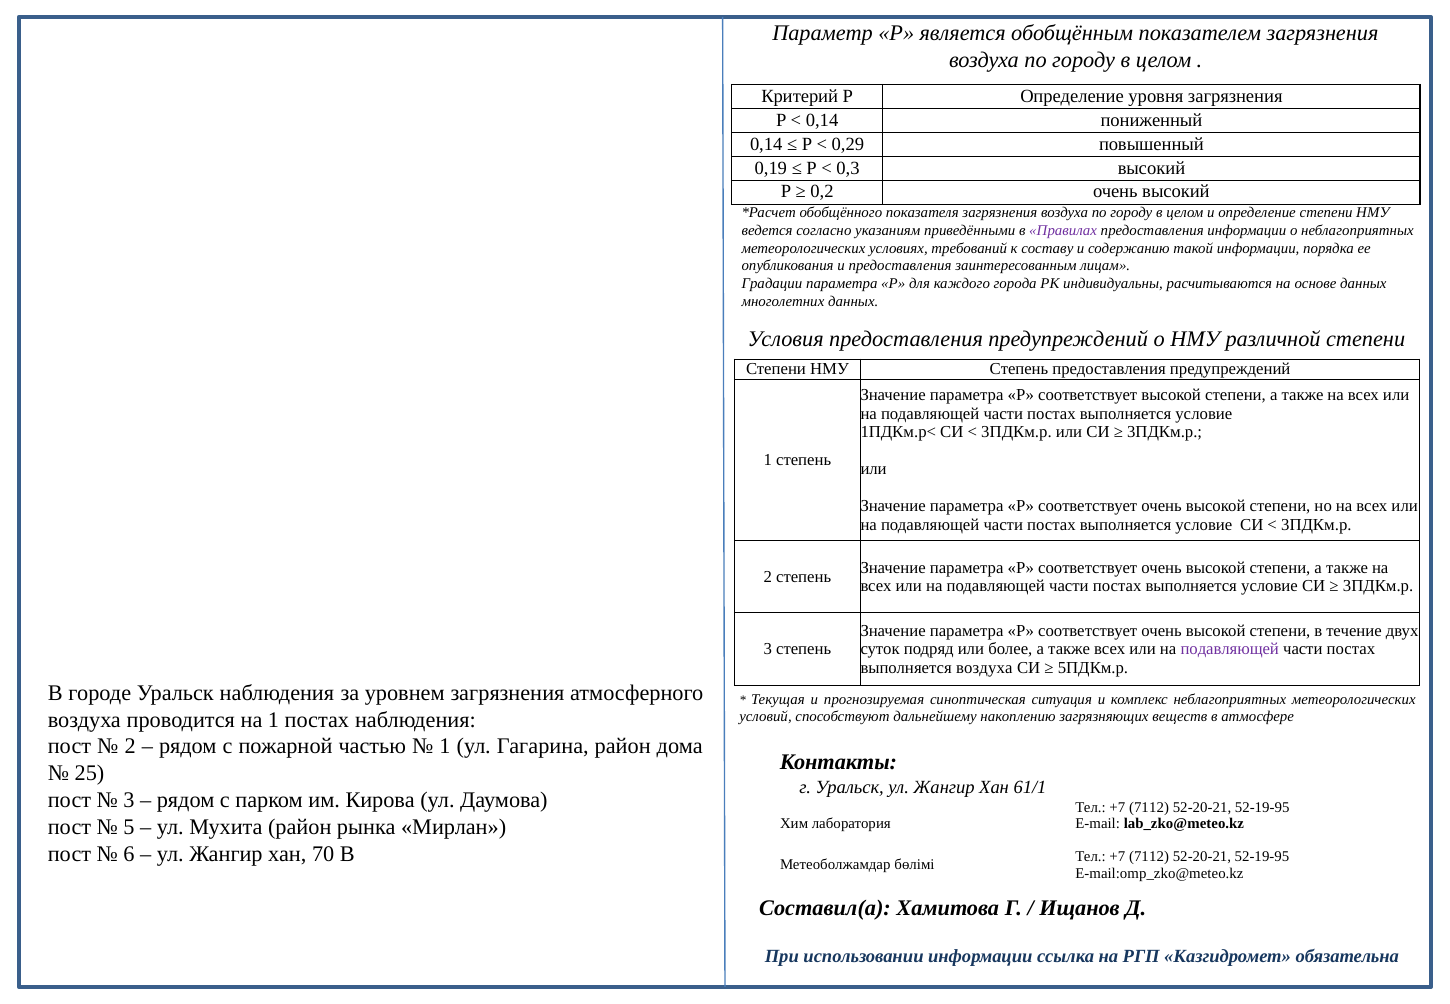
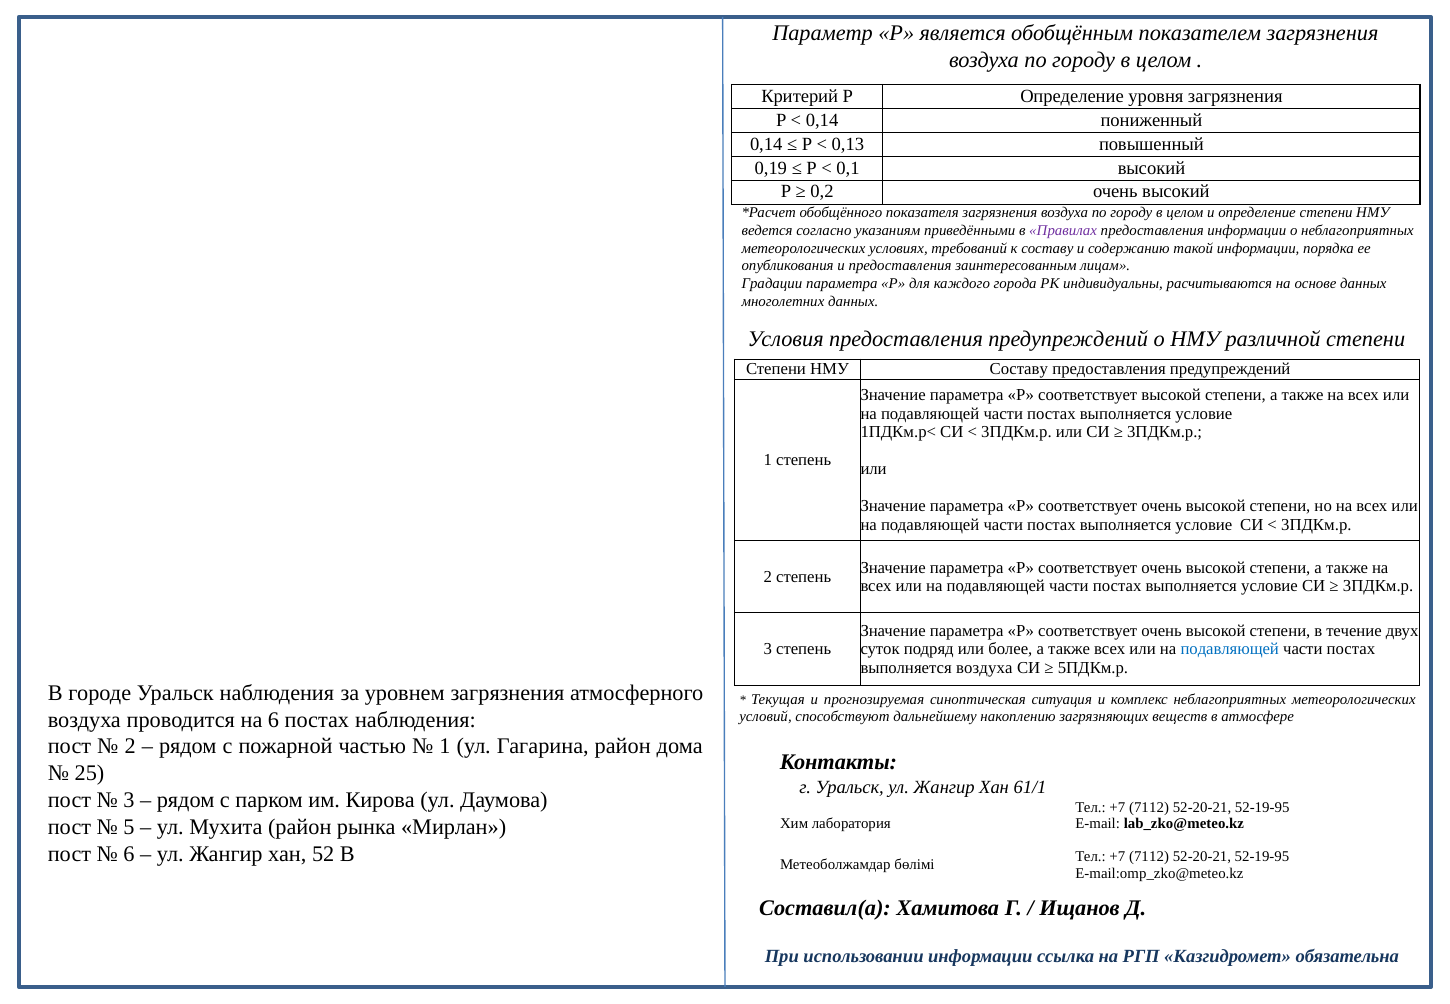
0,29: 0,29 -> 0,13
0,3: 0,3 -> 0,1
НМУ Степень: Степень -> Составу
подавляющей at (1230, 649) colour: purple -> blue
на 1: 1 -> 6
70: 70 -> 52
